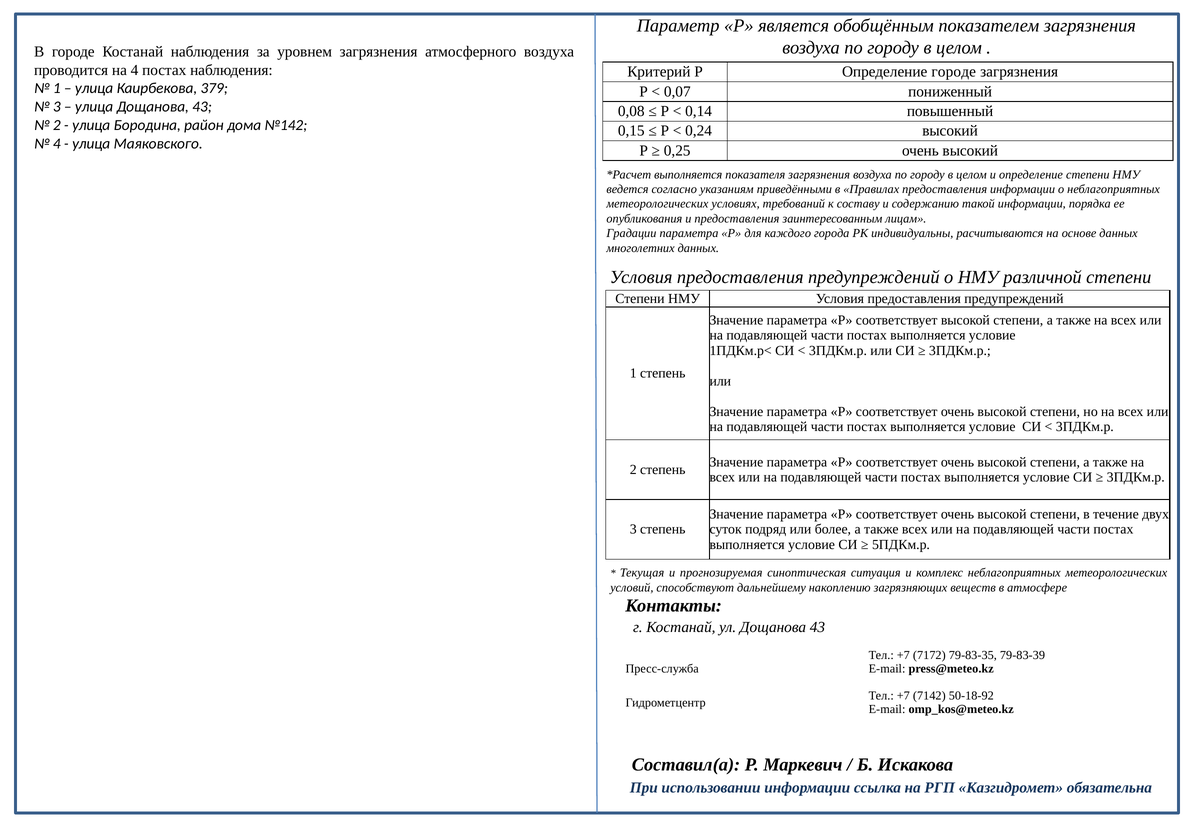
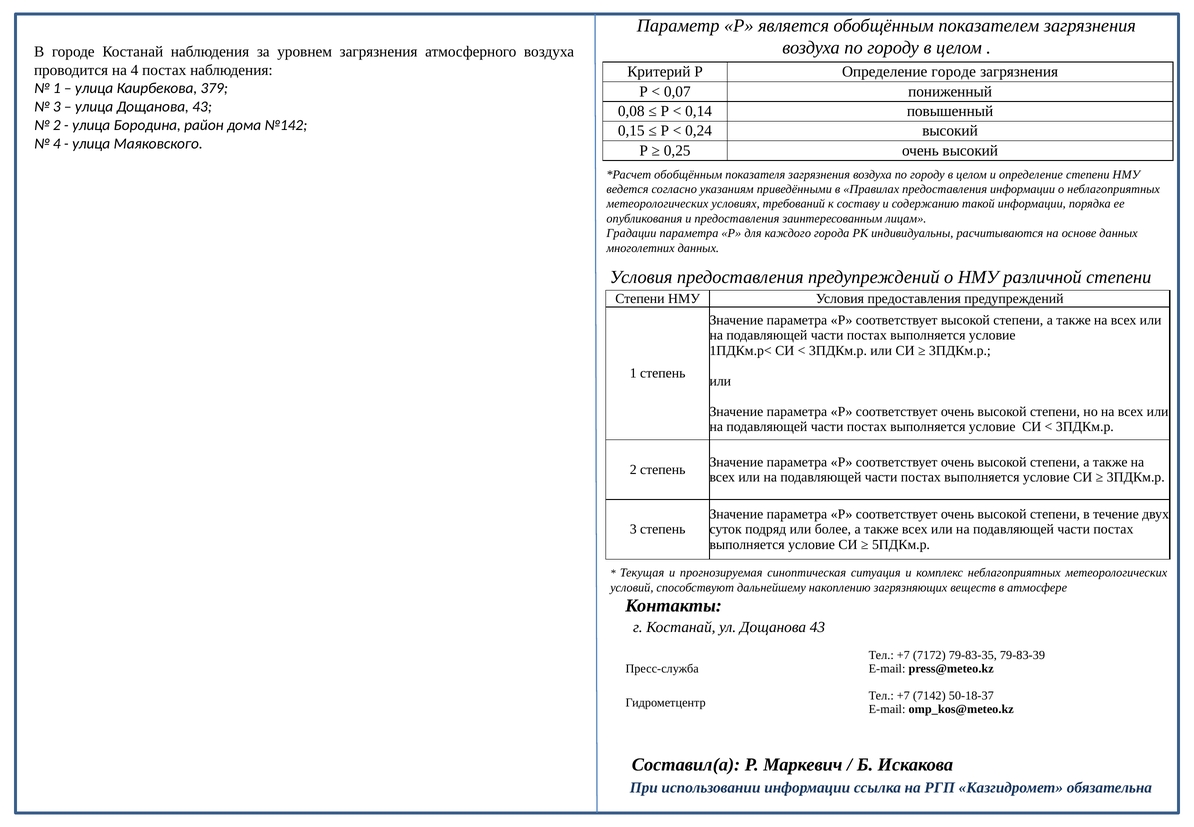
выполняется at (688, 175): выполняется -> обобщённым
50-18-92: 50-18-92 -> 50-18-37
